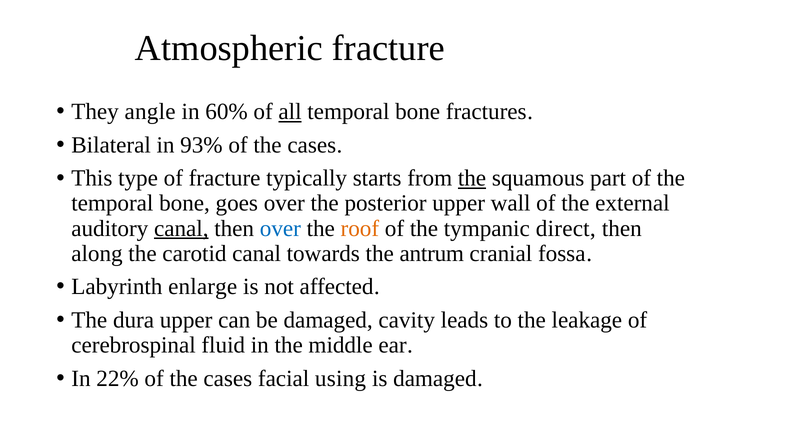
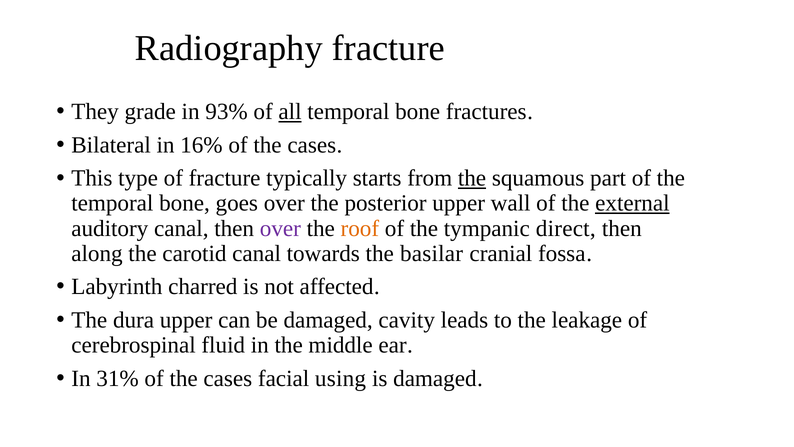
Atmospheric: Atmospheric -> Radiography
angle: angle -> grade
60%: 60% -> 93%
93%: 93% -> 16%
external underline: none -> present
canal at (181, 228) underline: present -> none
over at (280, 228) colour: blue -> purple
antrum: antrum -> basilar
enlarge: enlarge -> charred
22%: 22% -> 31%
